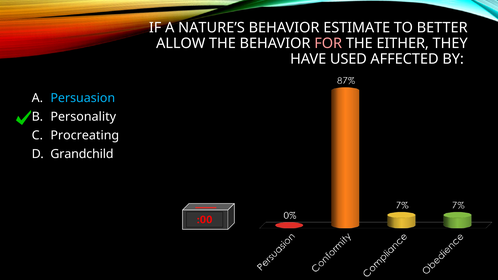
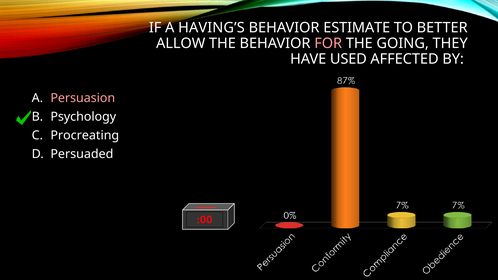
NATURE’S: NATURE’S -> HAVING’S
EITHER: EITHER -> GOING
Persuasion colour: light blue -> pink
Personality: Personality -> Psychology
Grandchild: Grandchild -> Persuaded
